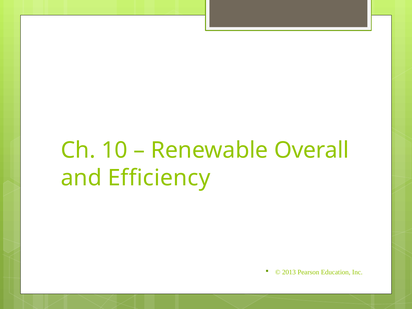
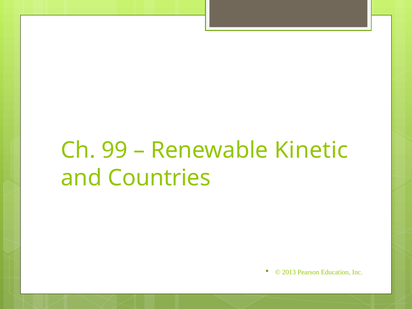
10: 10 -> 99
Overall: Overall -> Kinetic
Efficiency: Efficiency -> Countries
